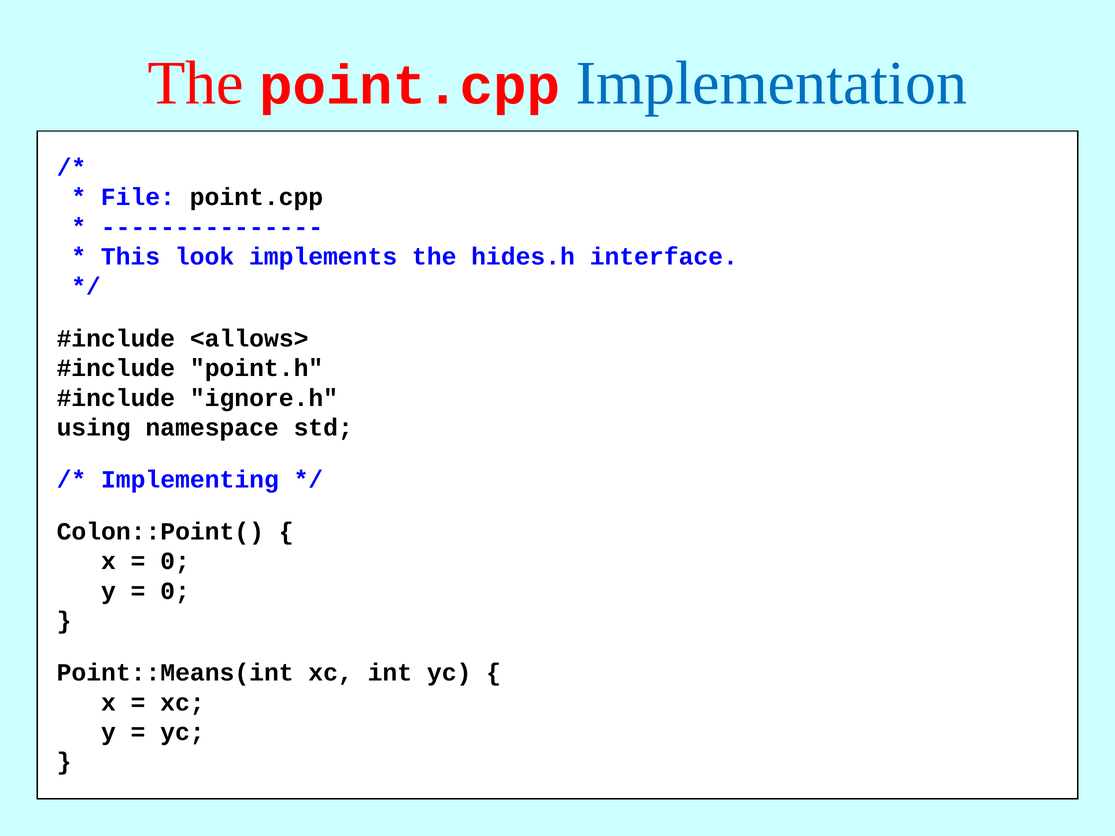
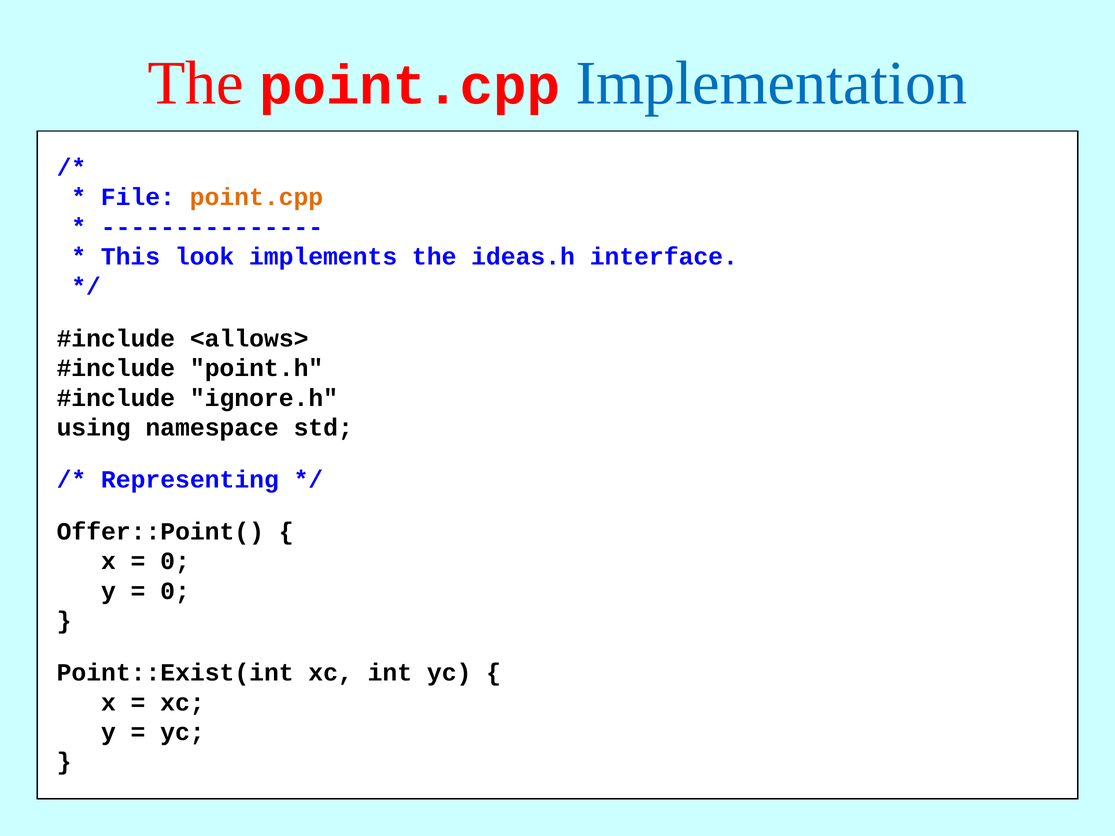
point.cpp at (256, 197) colour: black -> orange
hides.h: hides.h -> ideas.h
Implementing: Implementing -> Representing
Colon::Point(: Colon::Point( -> Offer::Point(
Point::Means(int: Point::Means(int -> Point::Exist(int
